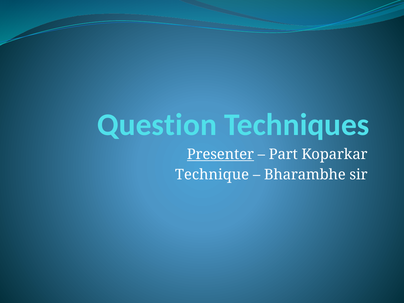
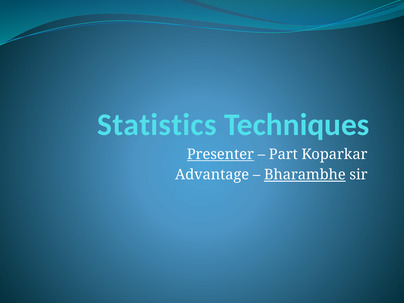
Question: Question -> Statistics
Technique: Technique -> Advantage
Bharambhe underline: none -> present
